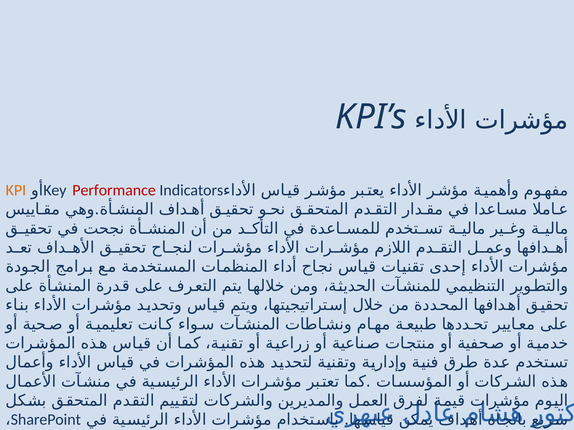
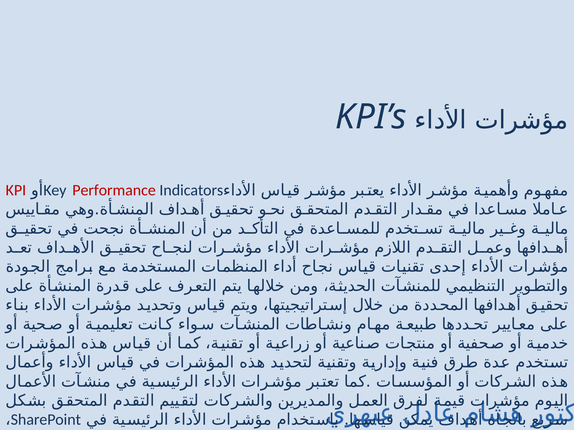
KPI colour: orange -> red
